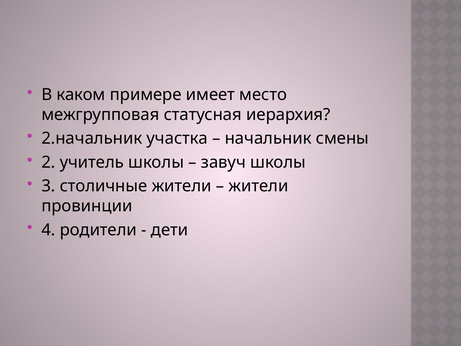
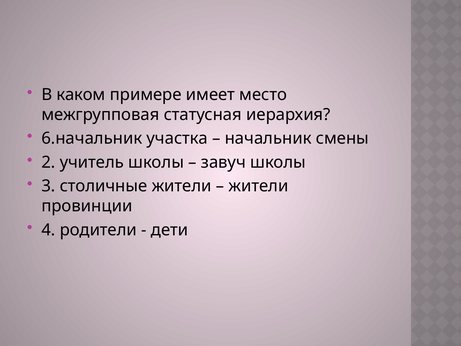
2.начальник: 2.начальник -> 6.начальник
